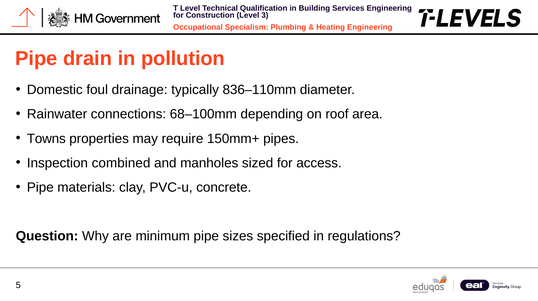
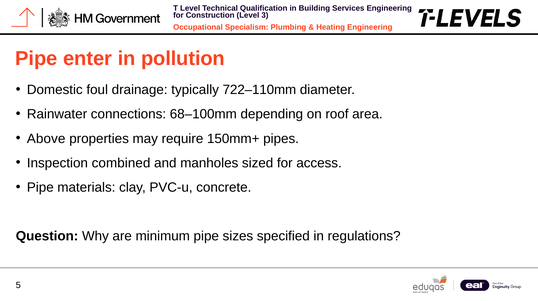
drain: drain -> enter
836–110mm: 836–110mm -> 722–110mm
Towns: Towns -> Above
